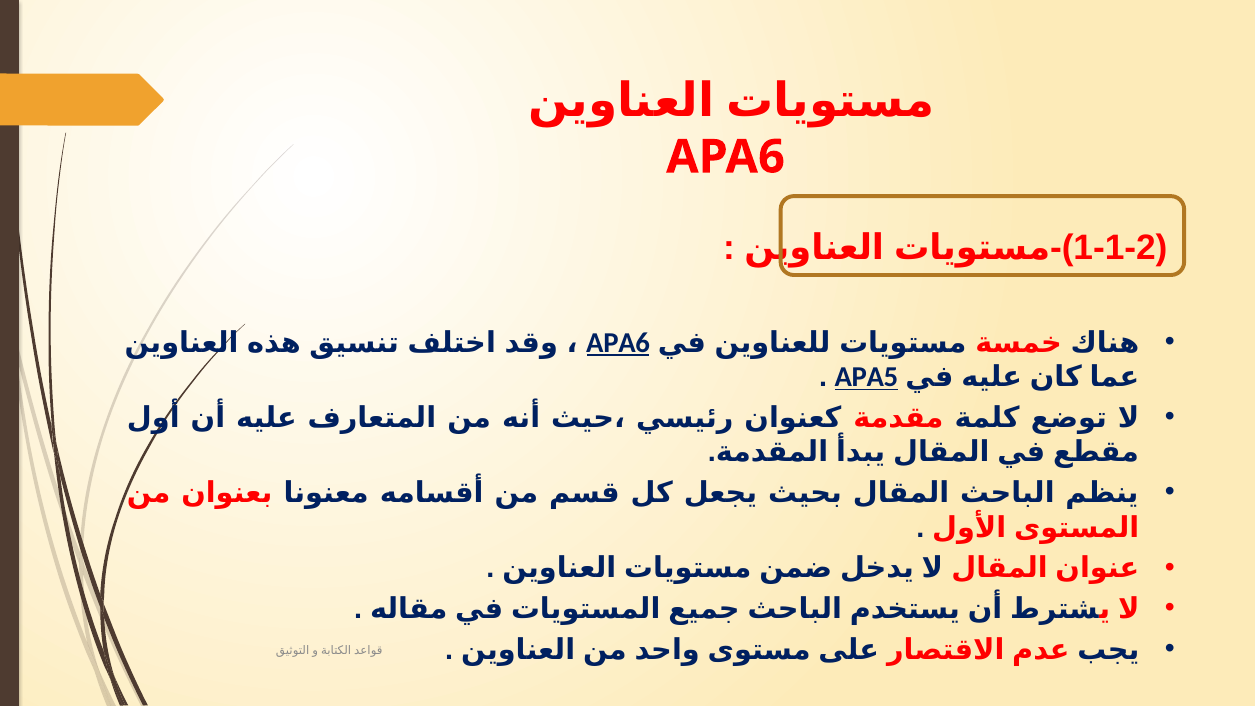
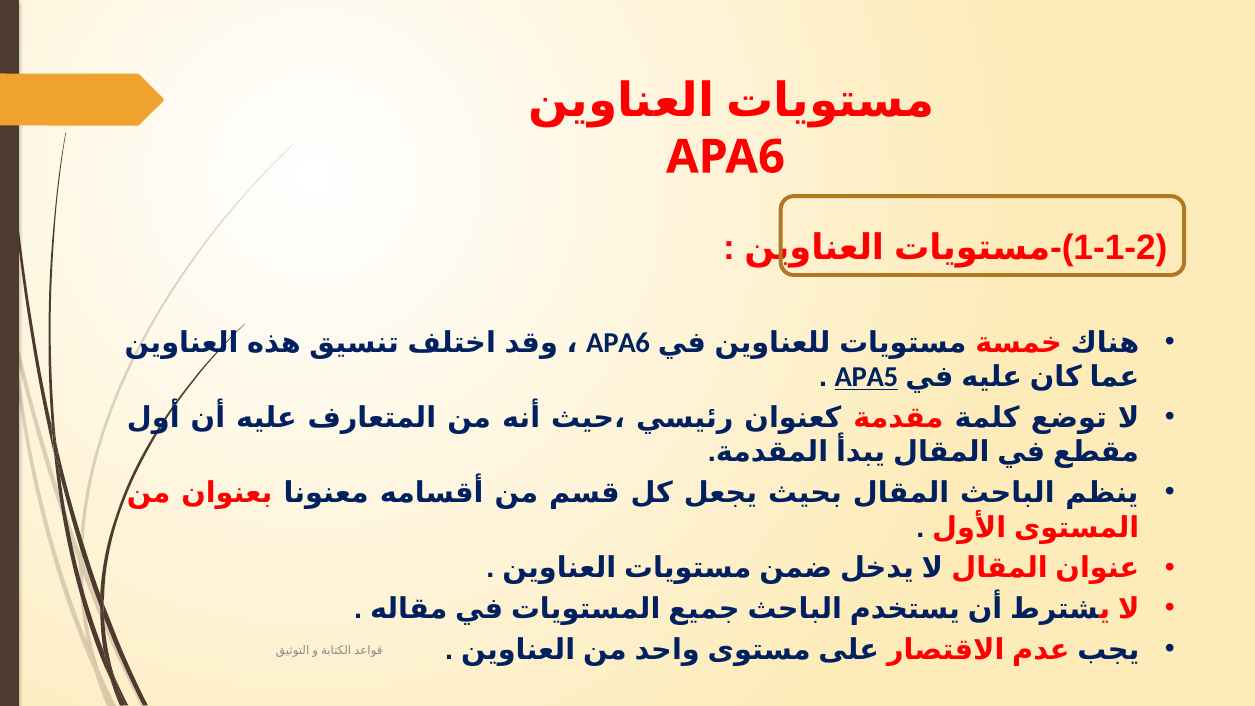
APA6 at (618, 343) underline: present -> none
